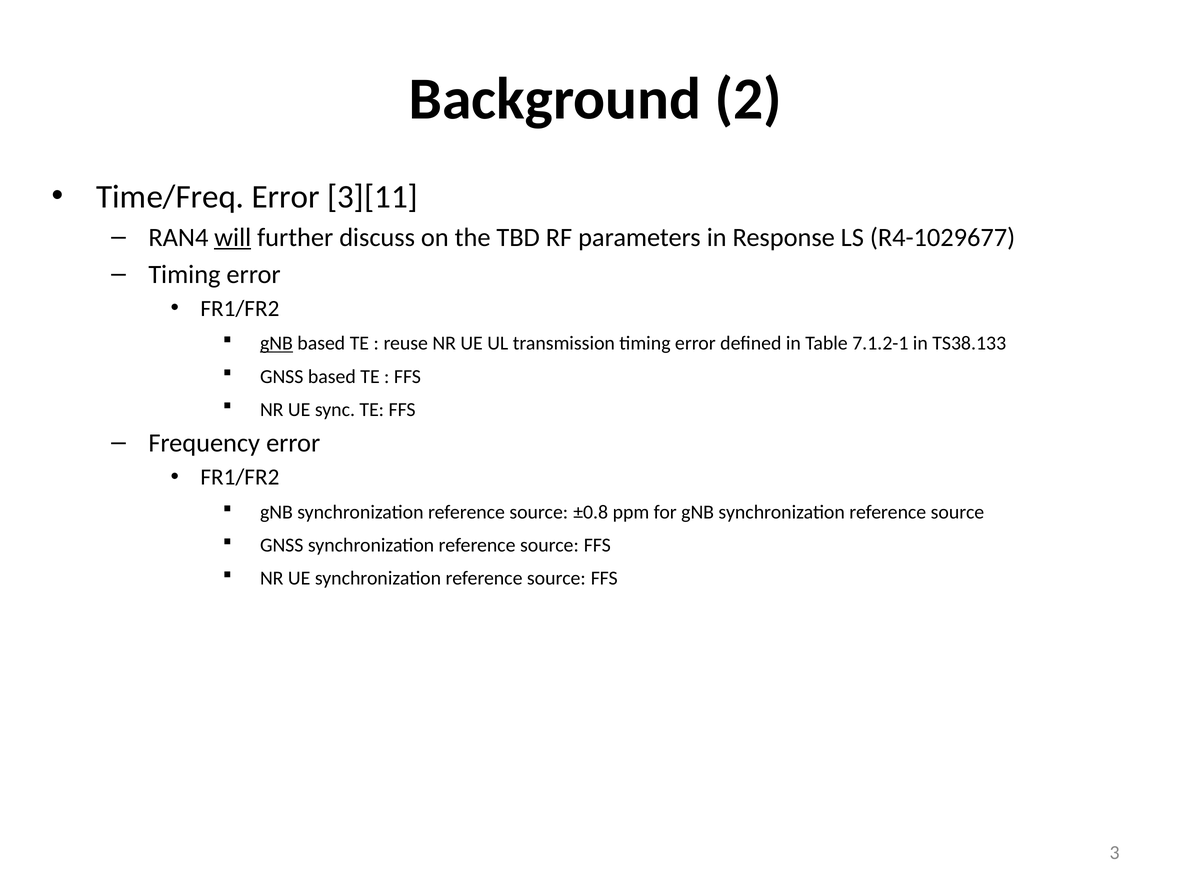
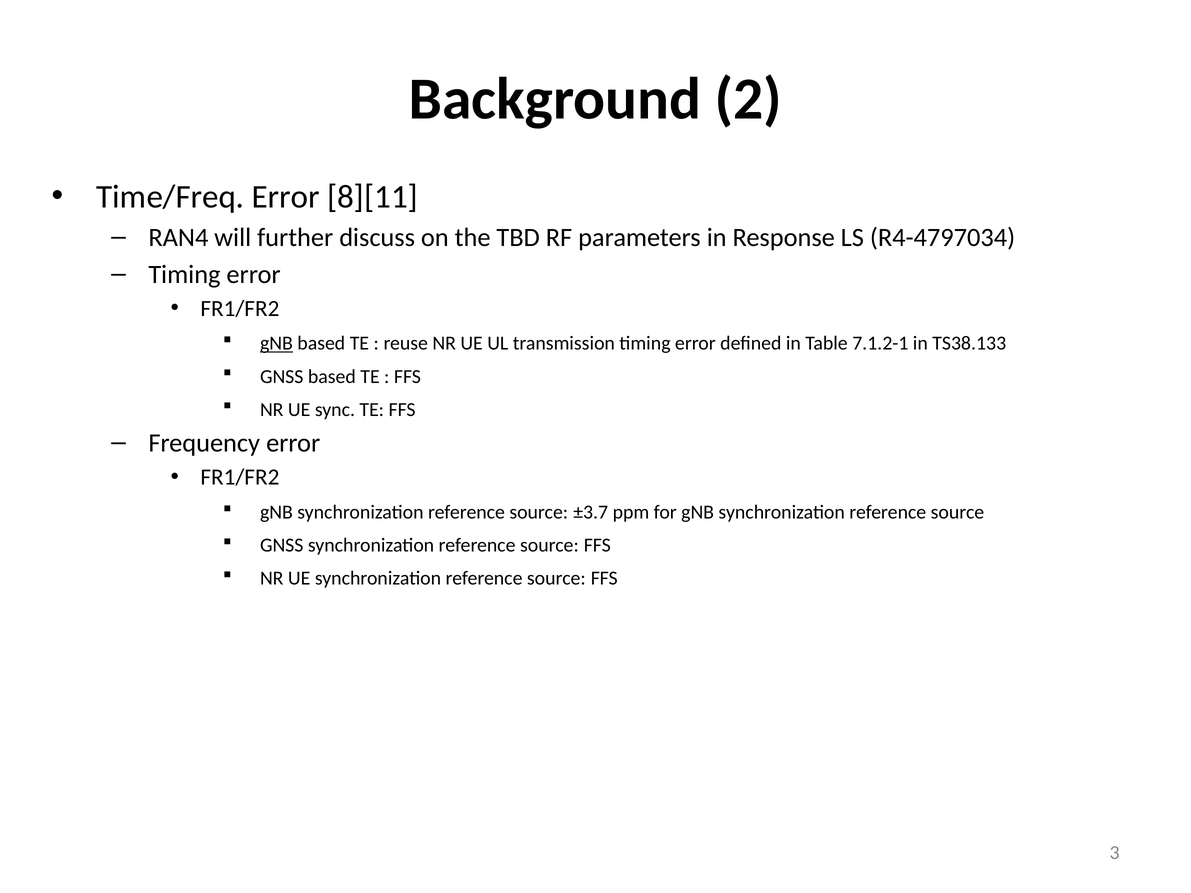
3][11: 3][11 -> 8][11
will underline: present -> none
R4-1029677: R4-1029677 -> R4-4797034
±0.8: ±0.8 -> ±3.7
